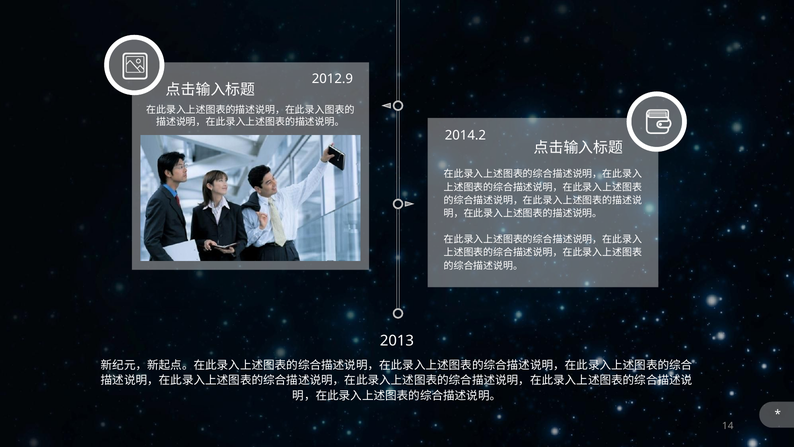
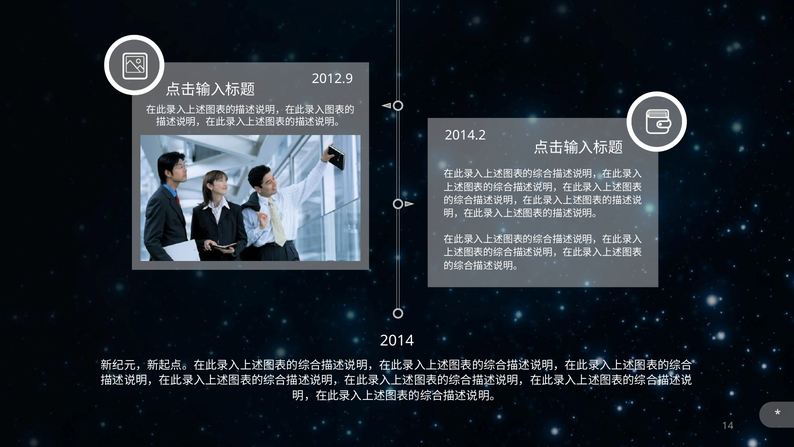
2013: 2013 -> 2014
